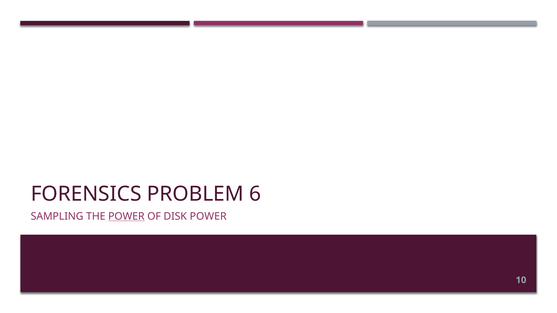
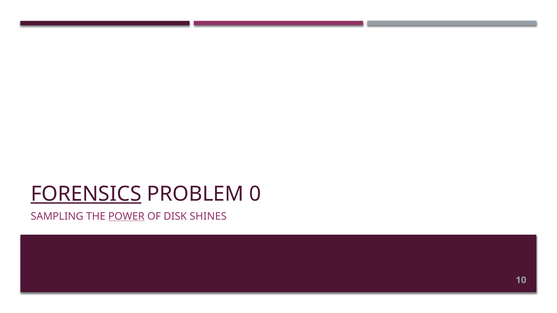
FORENSICS underline: none -> present
6: 6 -> 0
DISK POWER: POWER -> SHINES
